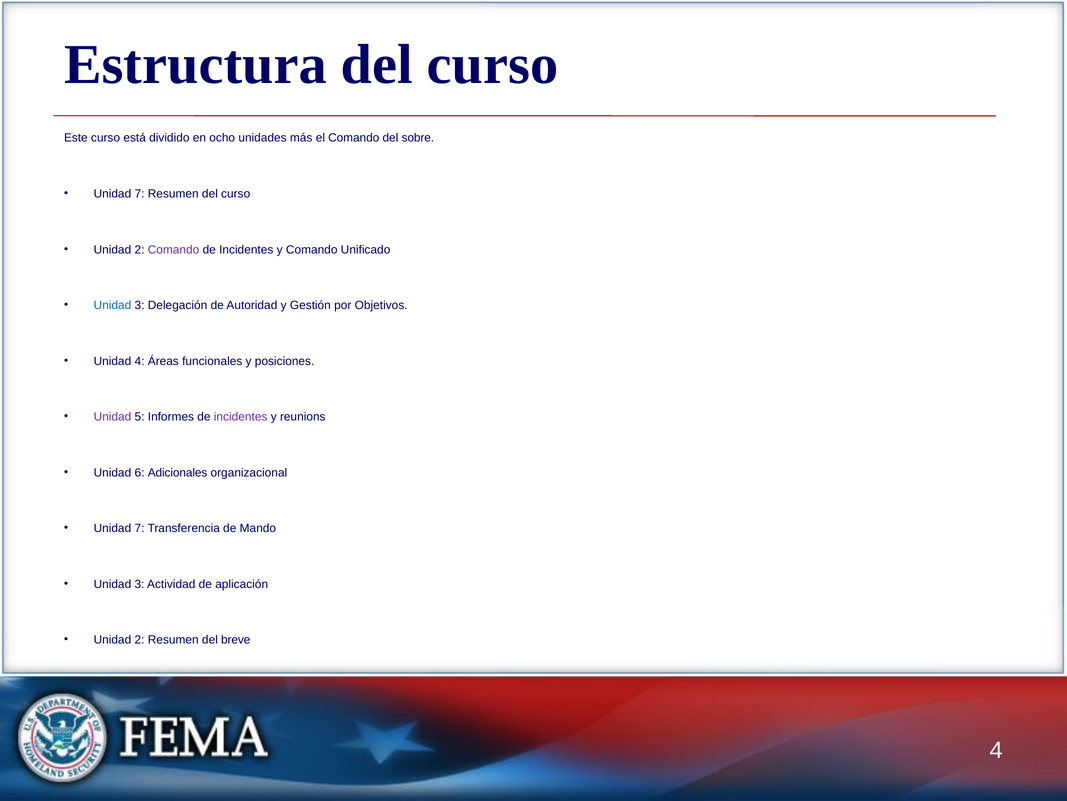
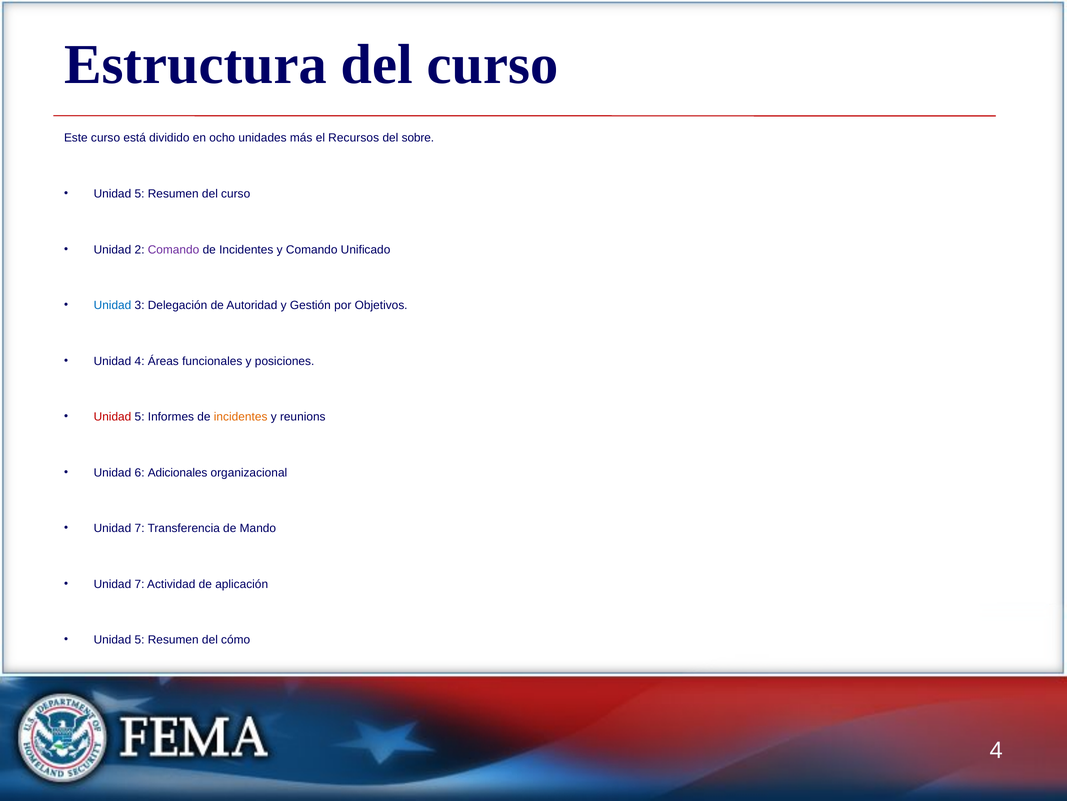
el Comando: Comando -> Recursos
7 at (139, 194): 7 -> 5
Unidad at (112, 416) colour: purple -> red
incidentes at (241, 416) colour: purple -> orange
3 at (139, 584): 3 -> 7
2 at (139, 639): 2 -> 5
breve: breve -> cómo
